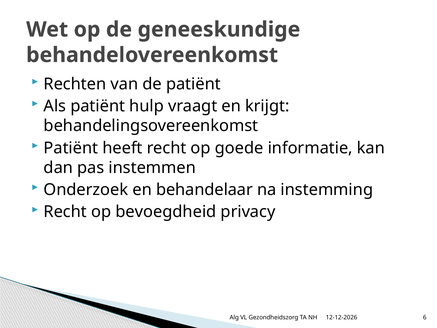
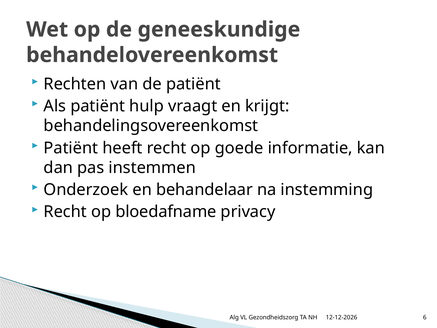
bevoegdheid: bevoegdheid -> bloedafname
